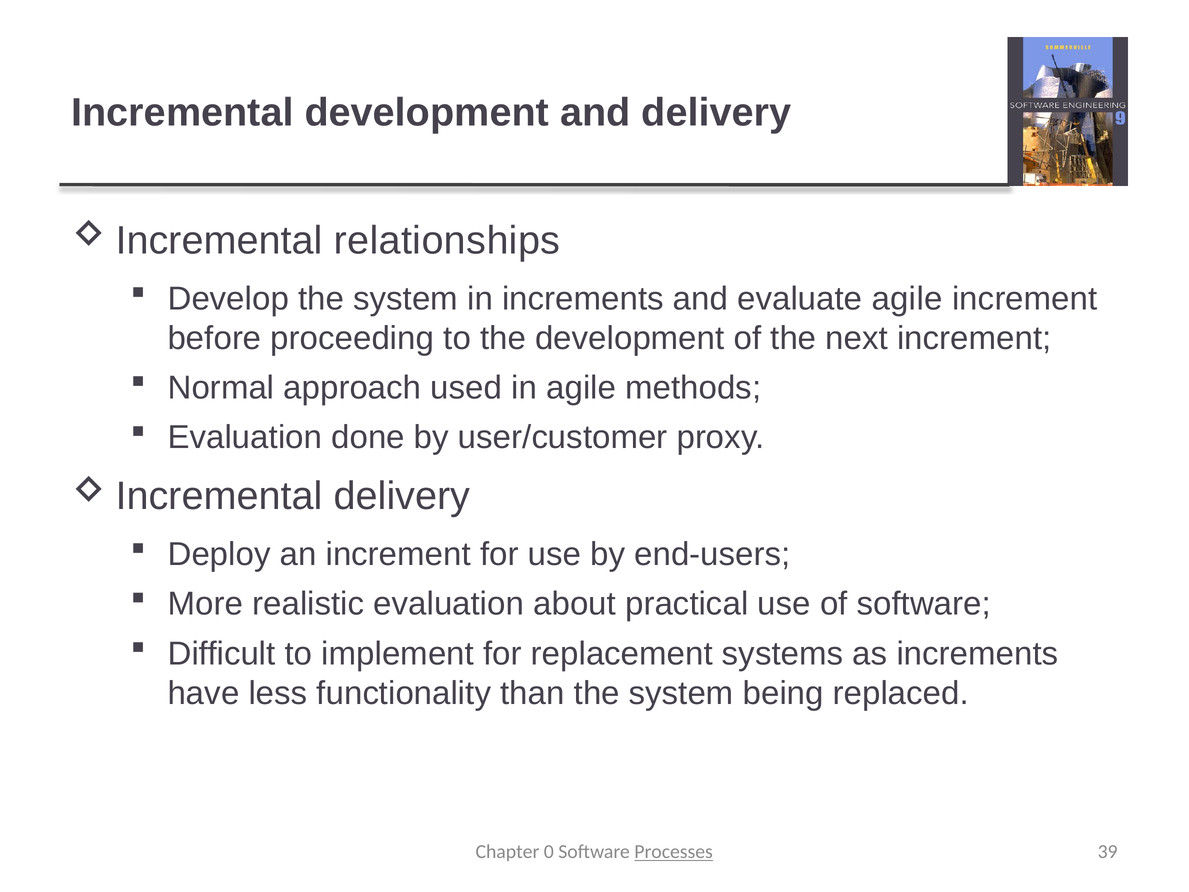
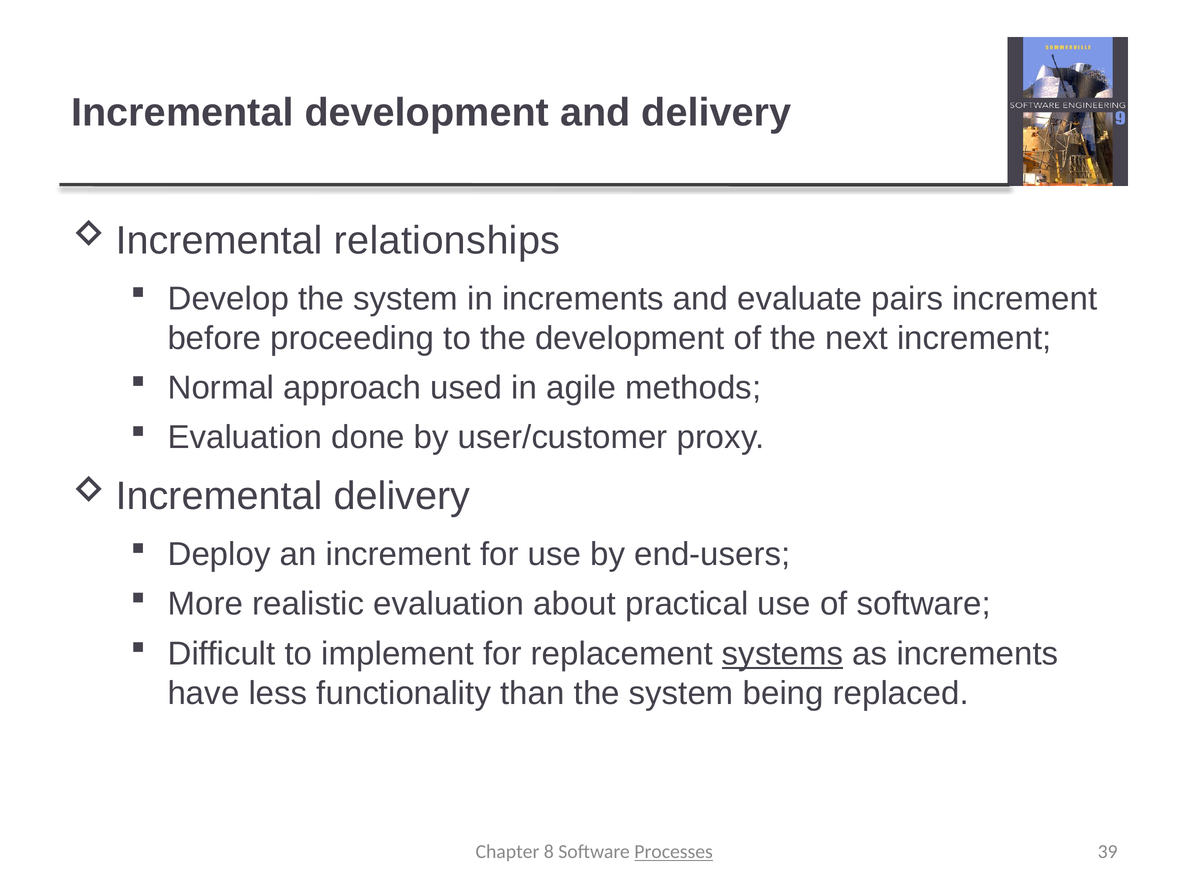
evaluate agile: agile -> pairs
systems underline: none -> present
0: 0 -> 8
